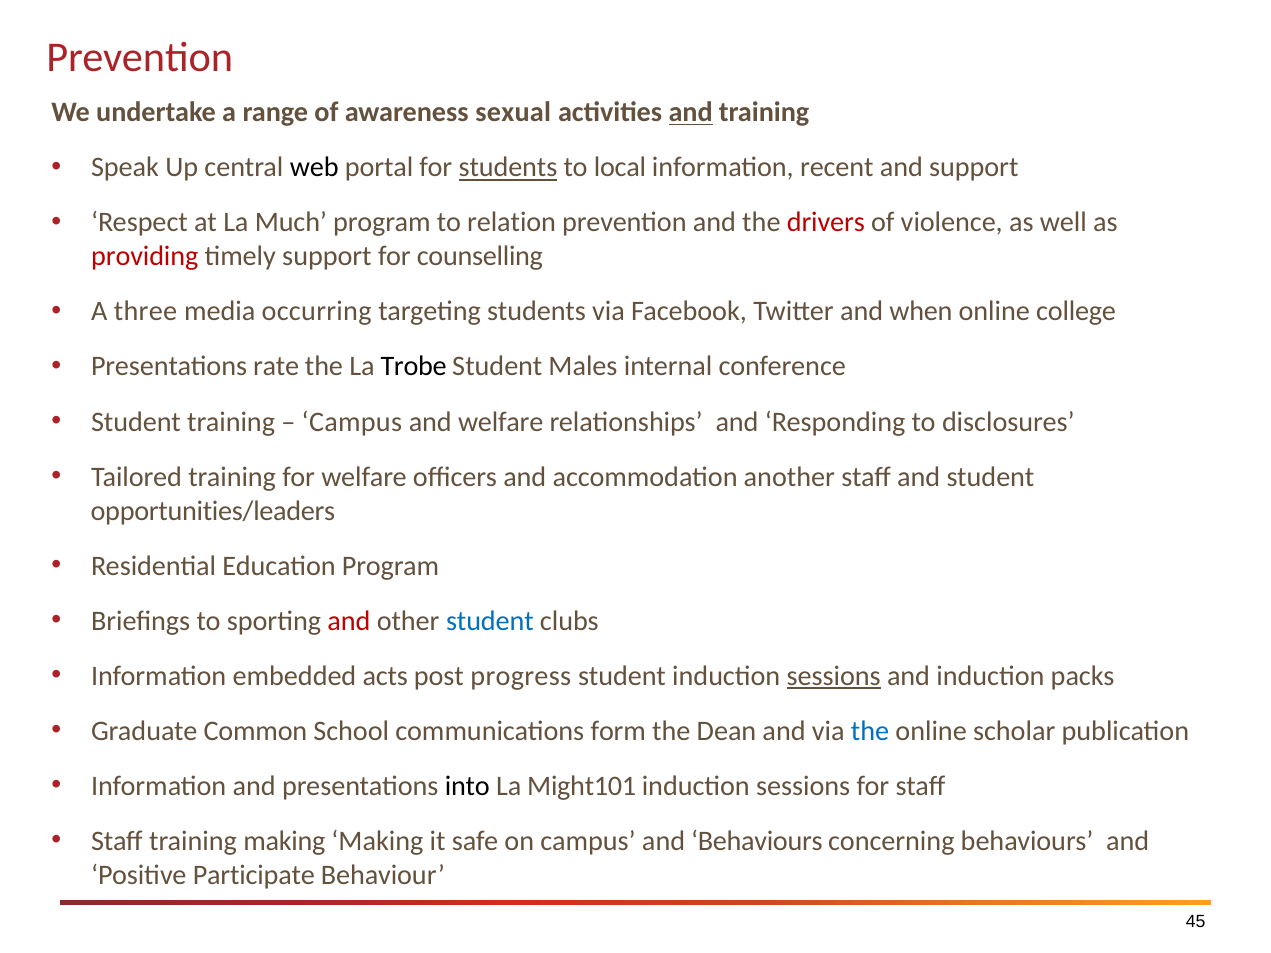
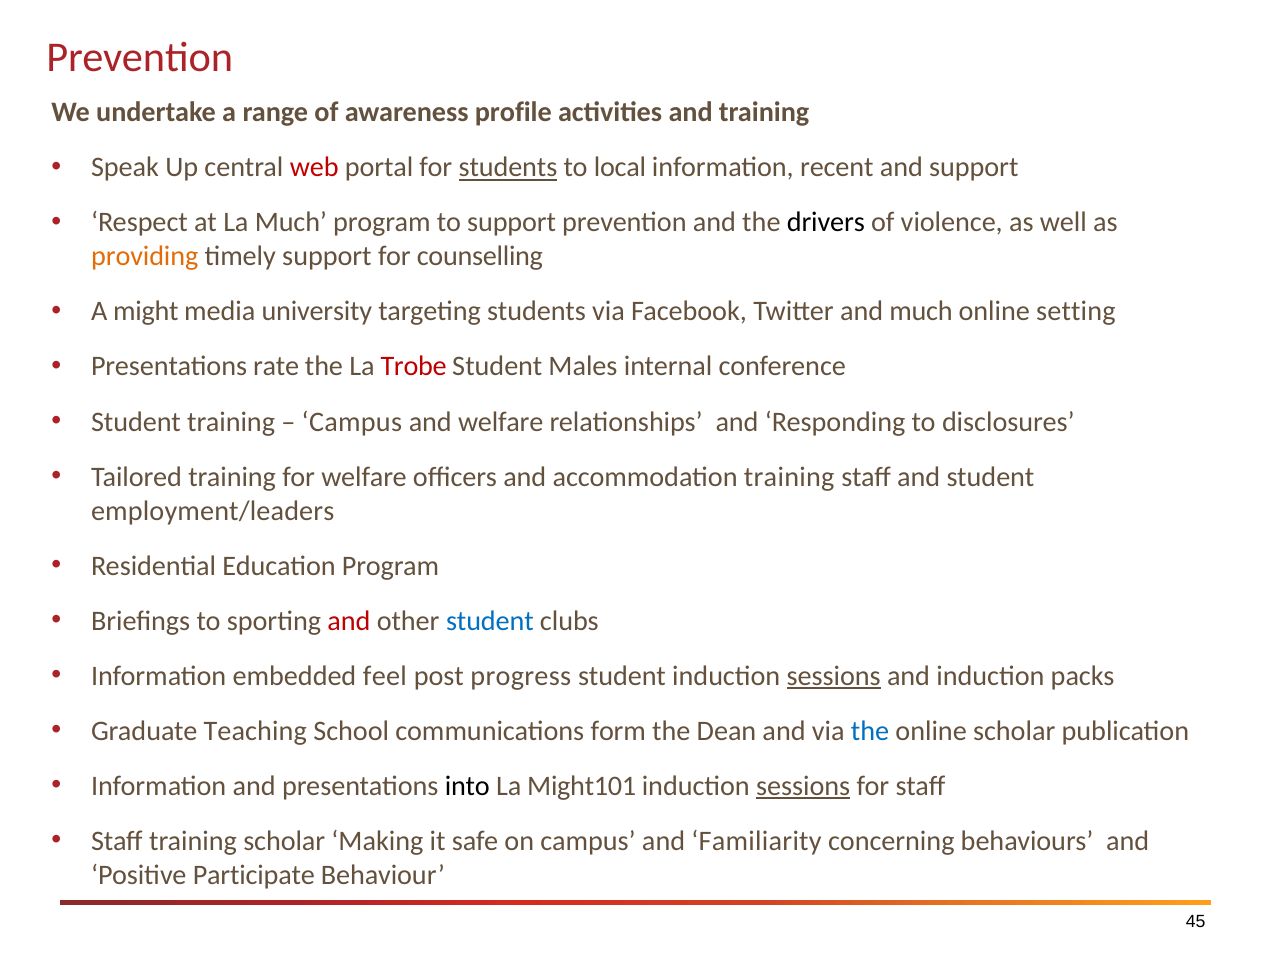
sexual: sexual -> profile
and at (691, 113) underline: present -> none
web colour: black -> red
to relation: relation -> support
drivers colour: red -> black
providing colour: red -> orange
three: three -> might
occurring: occurring -> university
and when: when -> much
college: college -> setting
Trobe colour: black -> red
accommodation another: another -> training
opportunities/leaders: opportunities/leaders -> employment/leaders
acts: acts -> feel
Common: Common -> Teaching
sessions at (803, 786) underline: none -> present
training making: making -> scholar
and Behaviours: Behaviours -> Familiarity
